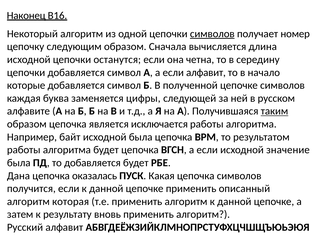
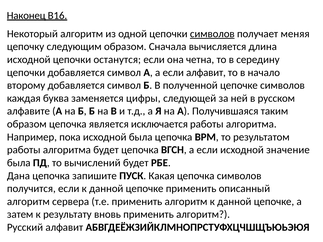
номер: номер -> меняя
которые: которые -> второму
таким underline: present -> none
байт: байт -> пока
то добавляется: добавляется -> вычислений
оказалась: оказалась -> запишите
которая: которая -> сервера
